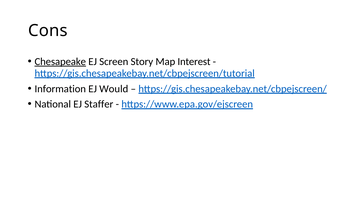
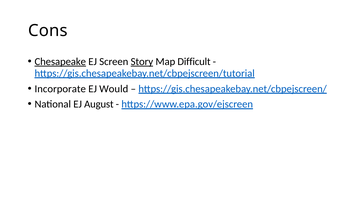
Story underline: none -> present
Interest: Interest -> Difficult
Information: Information -> Incorporate
Staffer: Staffer -> August
